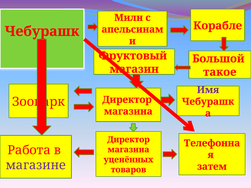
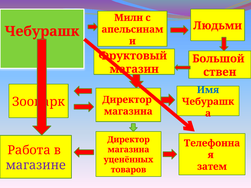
Корабле: Корабле -> Людьми
такое: такое -> ствен
Имя colour: purple -> blue
